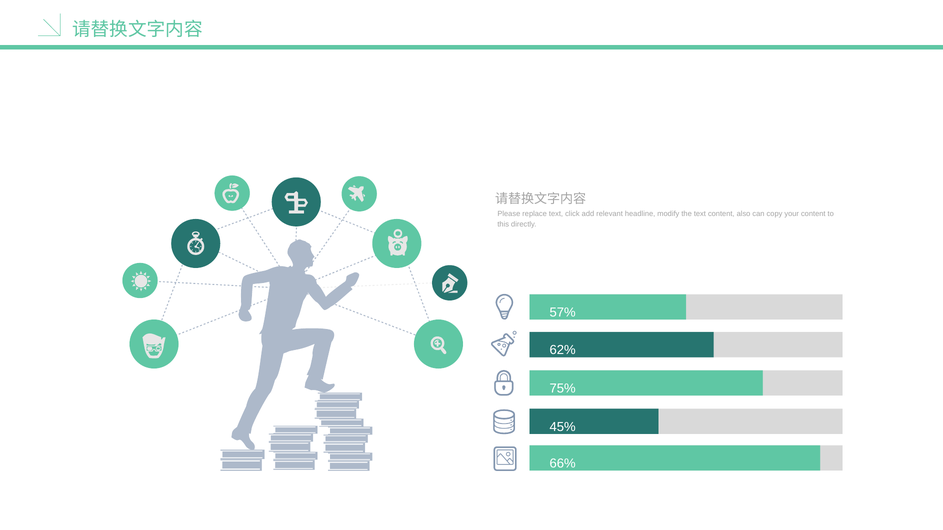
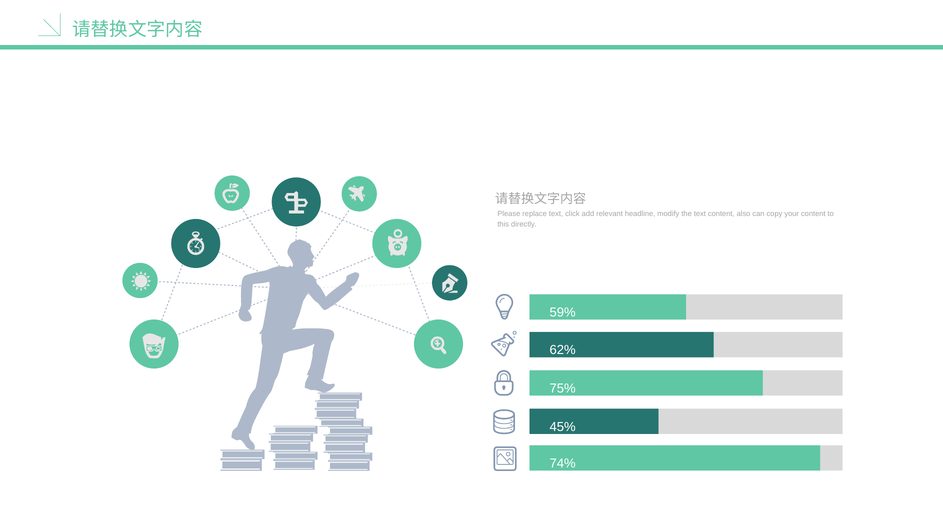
57%: 57% -> 59%
66%: 66% -> 74%
